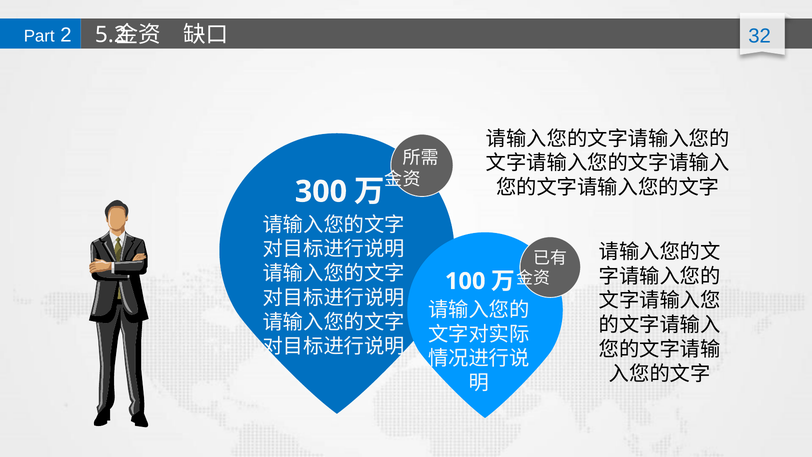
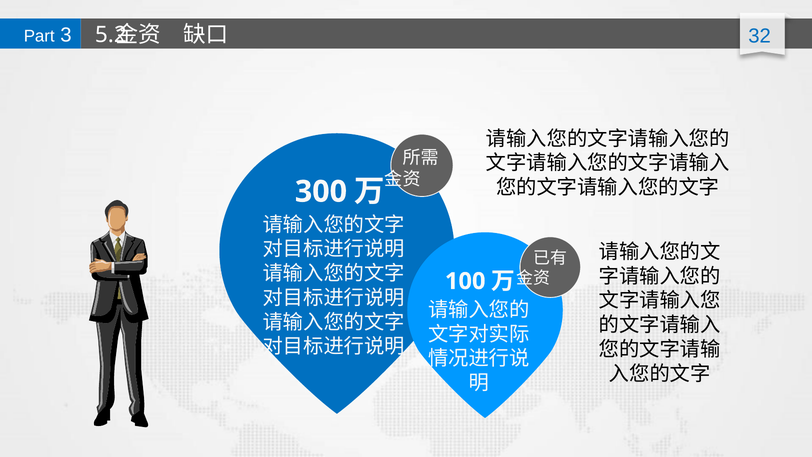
2: 2 -> 3
